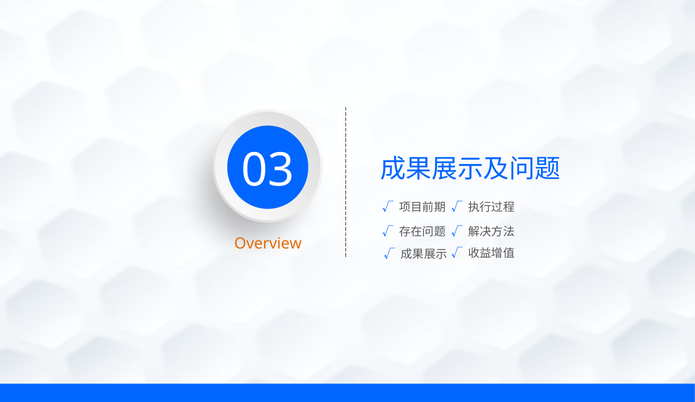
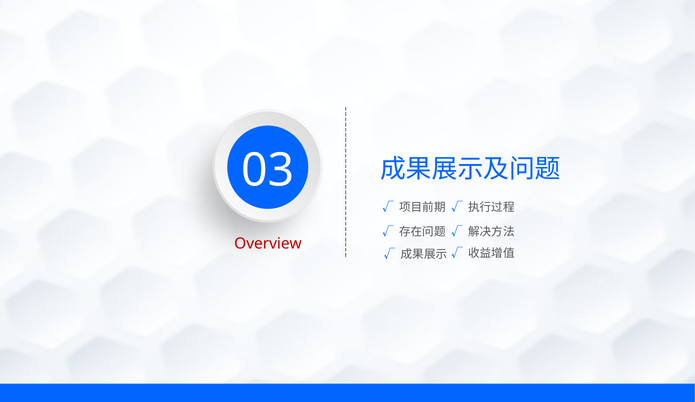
Overview colour: orange -> red
